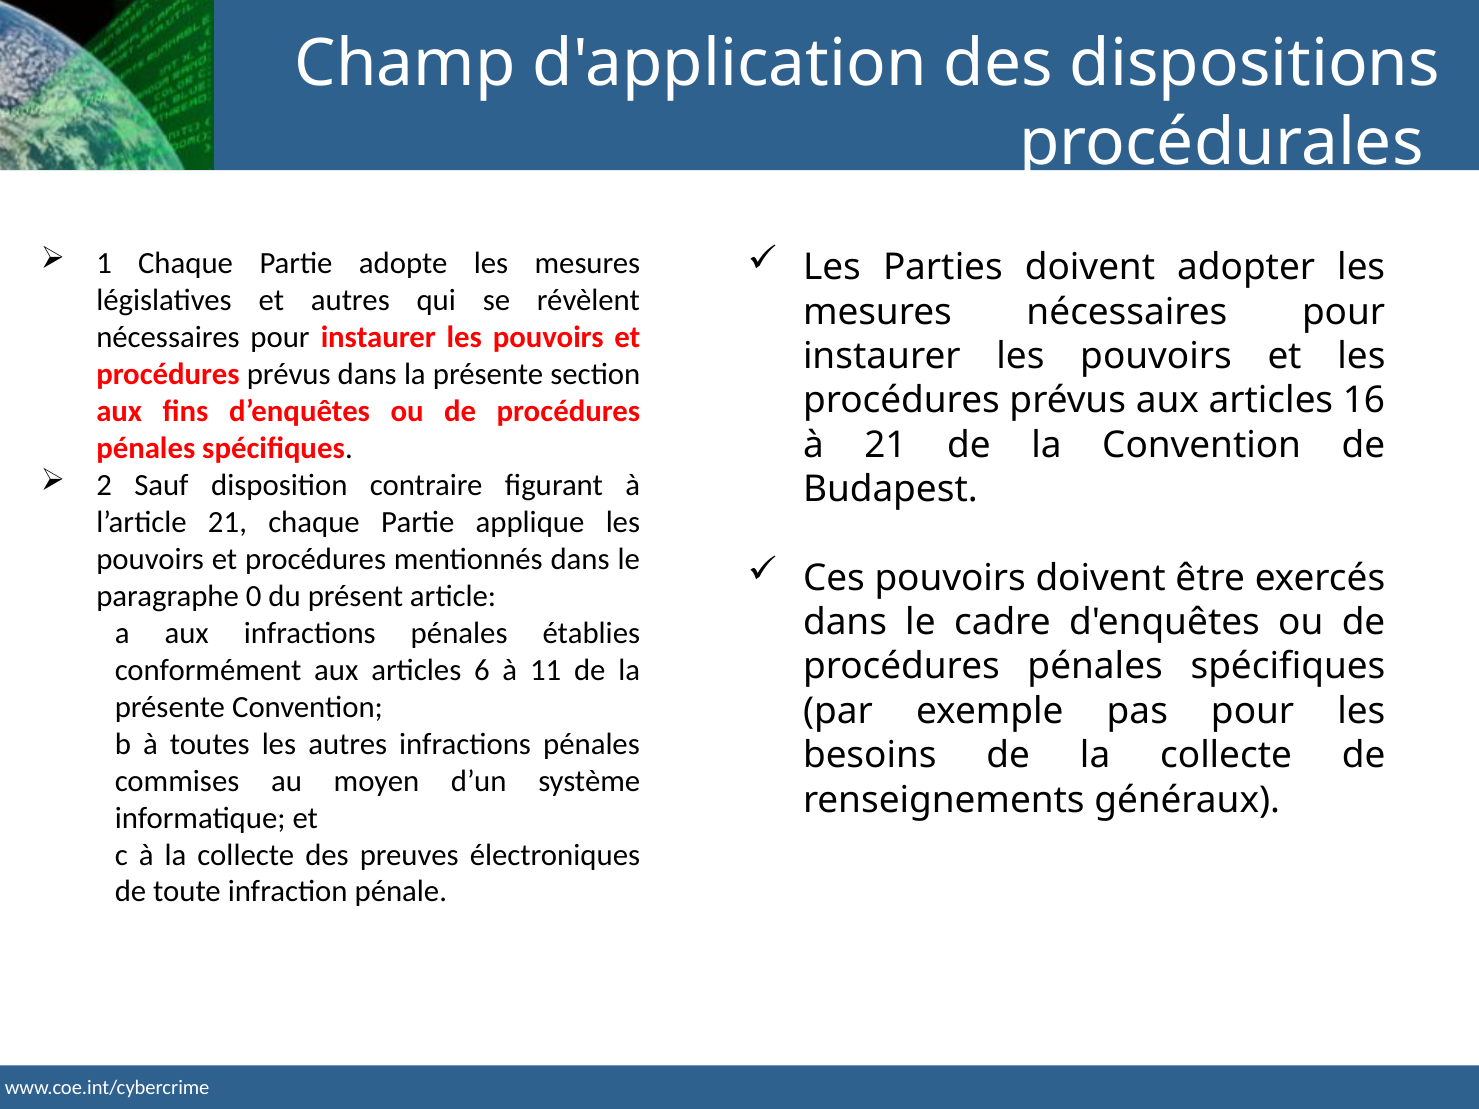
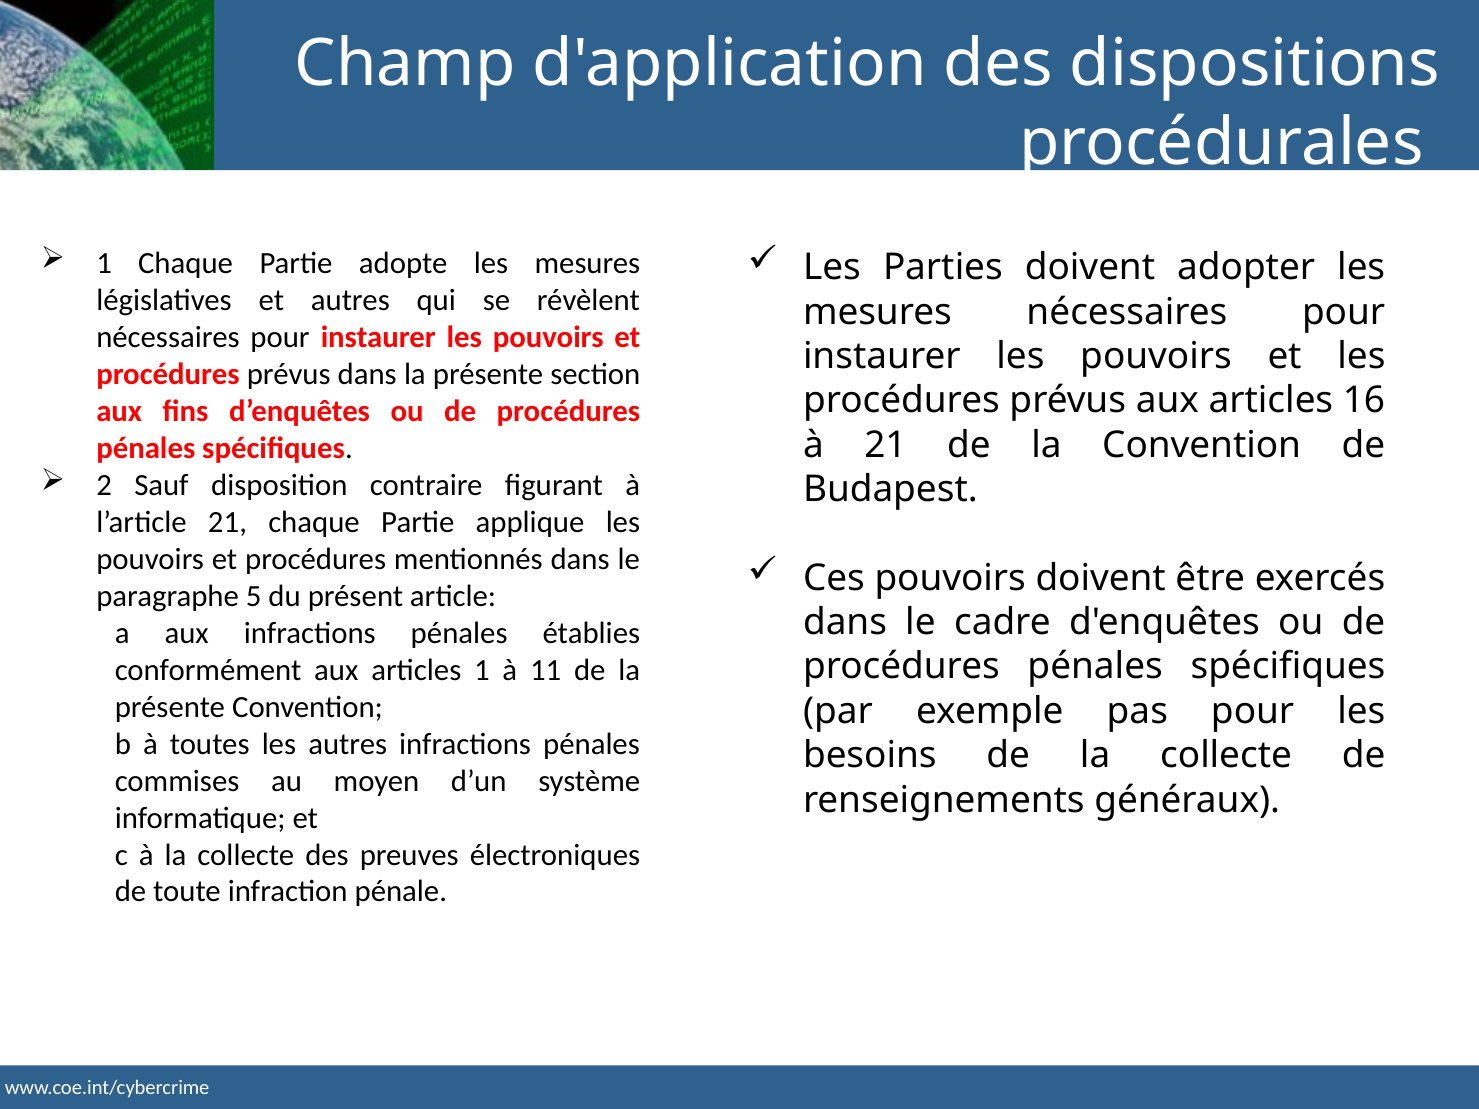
0: 0 -> 5
articles 6: 6 -> 1
